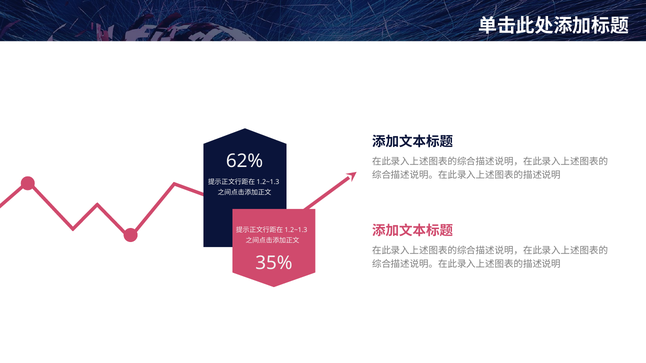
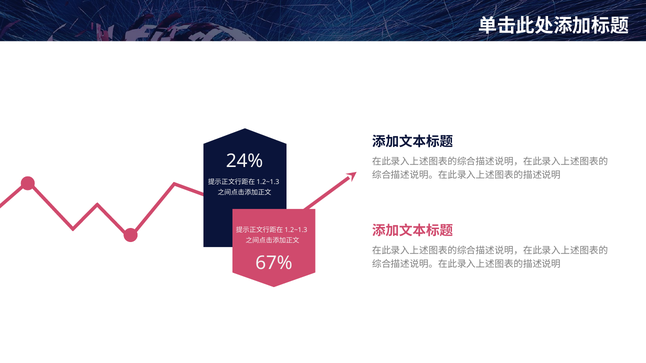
62%: 62% -> 24%
35%: 35% -> 67%
